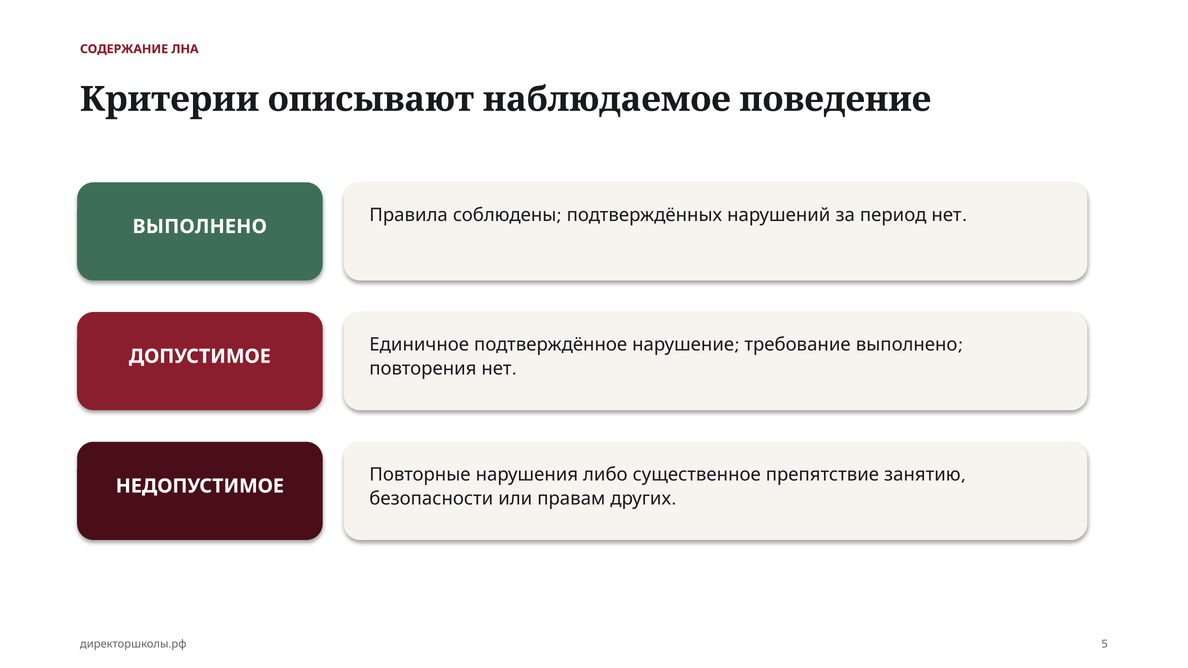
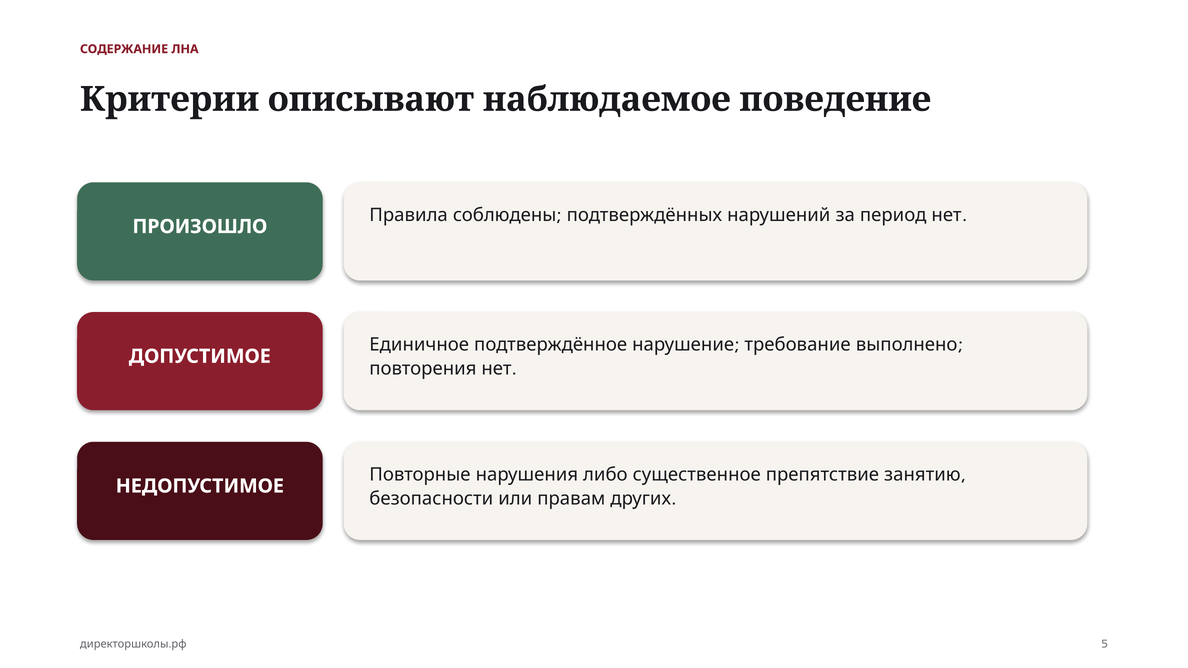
ВЫПОЛНЕНО at (200, 227): ВЫПОЛНЕНО -> ПРОИЗОШЛО
